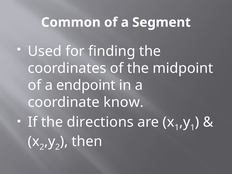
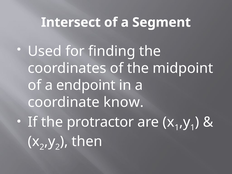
Common: Common -> Intersect
directions: directions -> protractor
